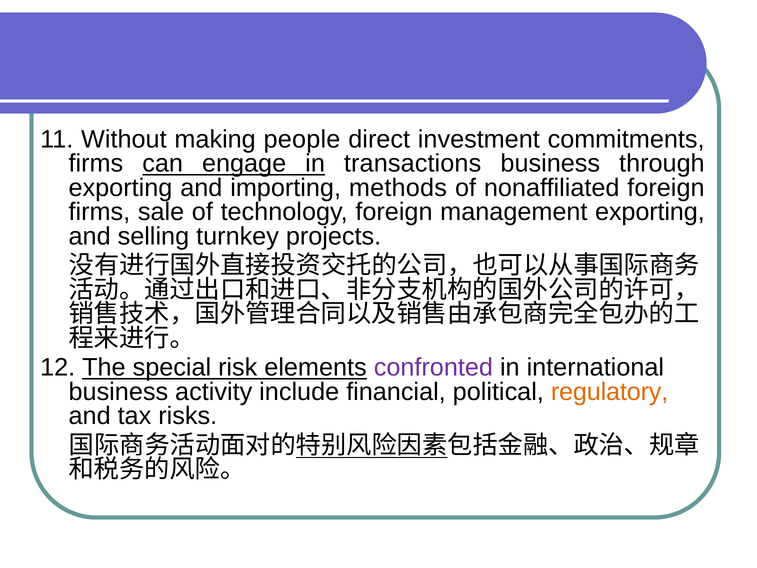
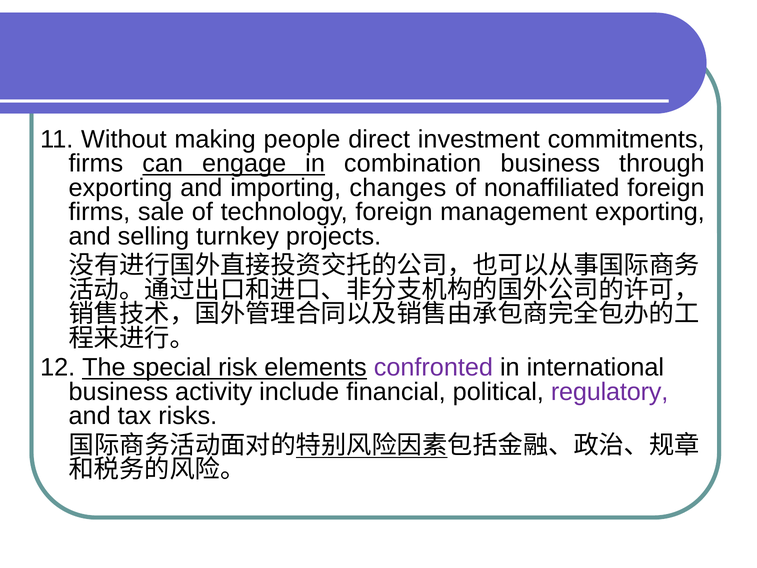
transactions: transactions -> combination
methods: methods -> changes
regulatory colour: orange -> purple
